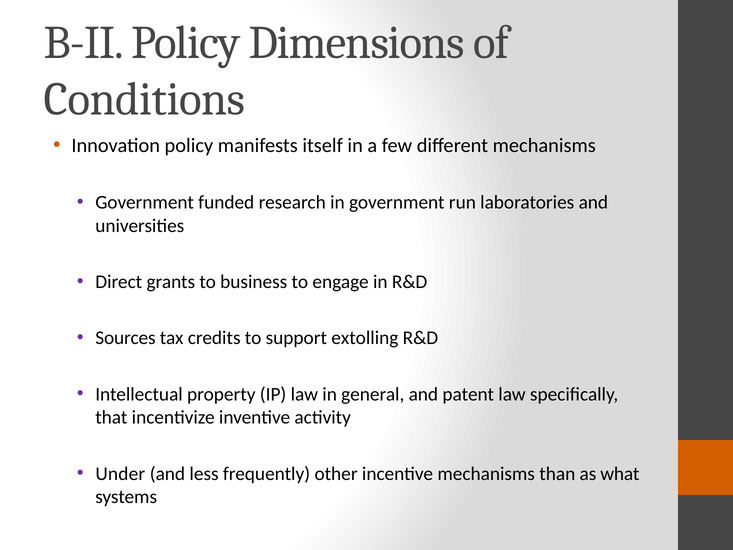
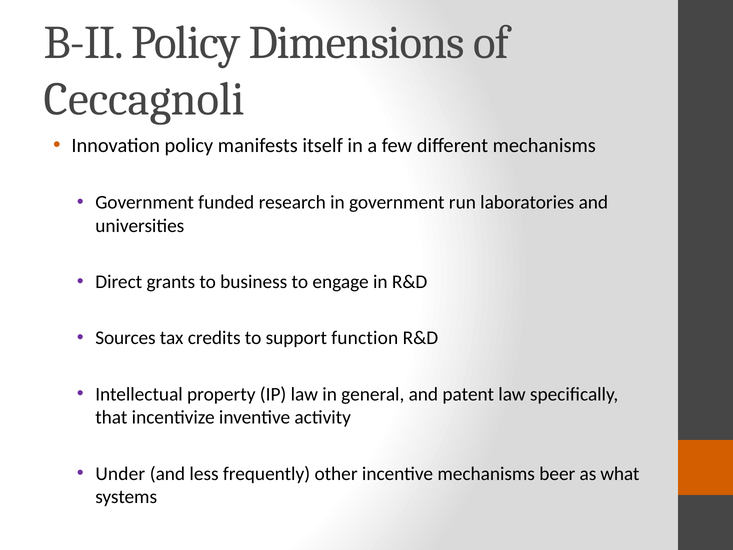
Conditions: Conditions -> Ceccagnoli
extolling: extolling -> function
than: than -> beer
